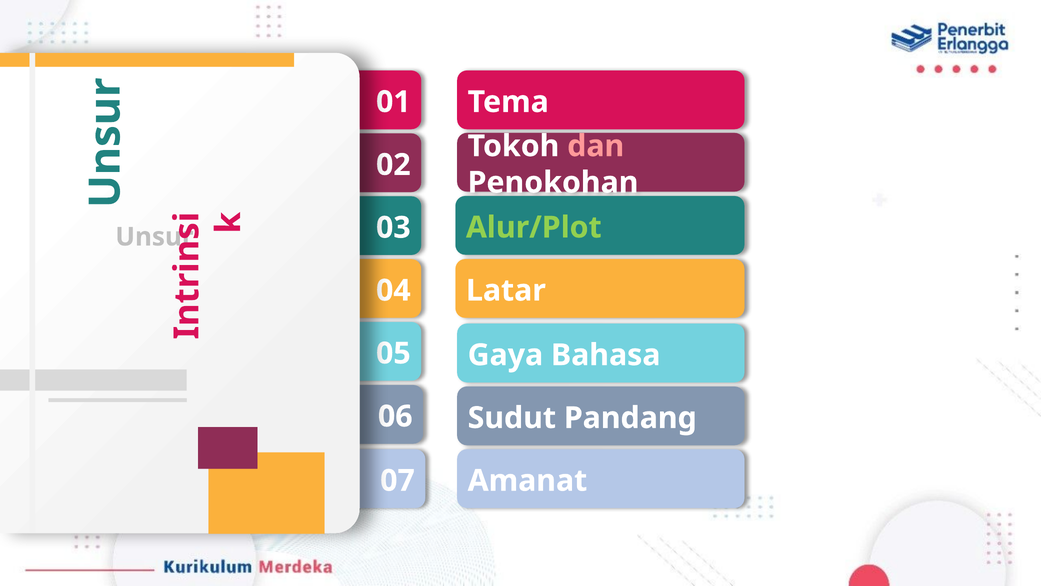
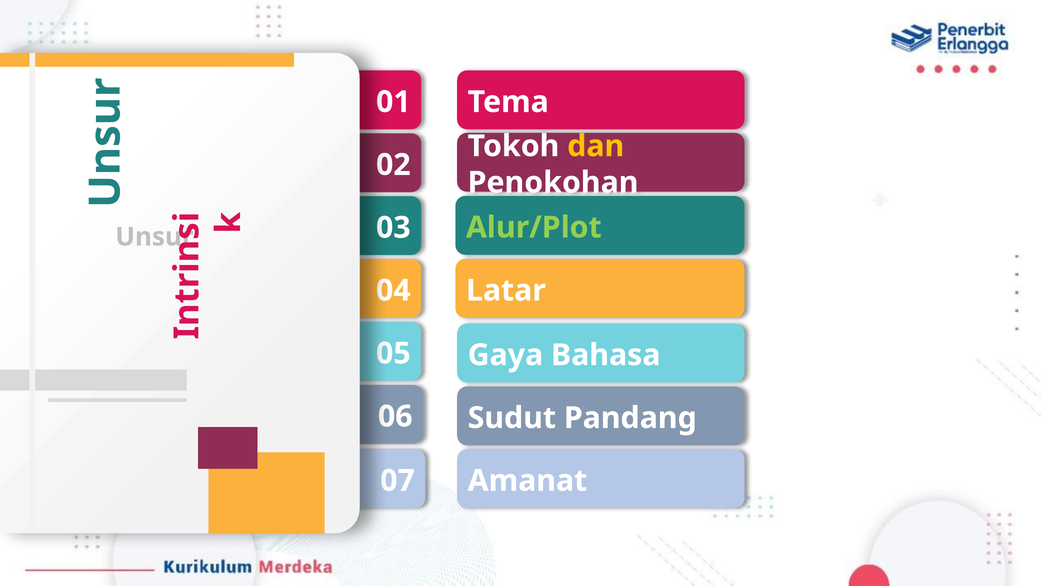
dan colour: pink -> yellow
